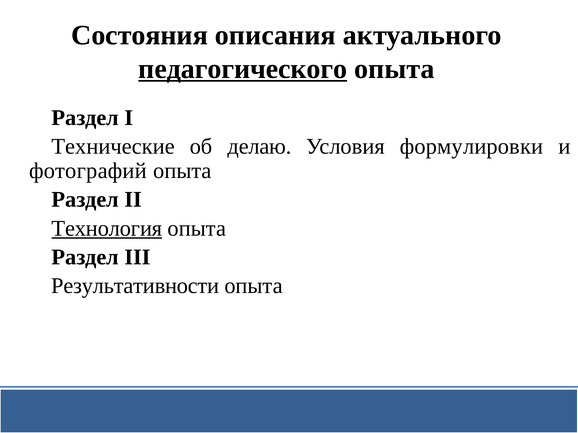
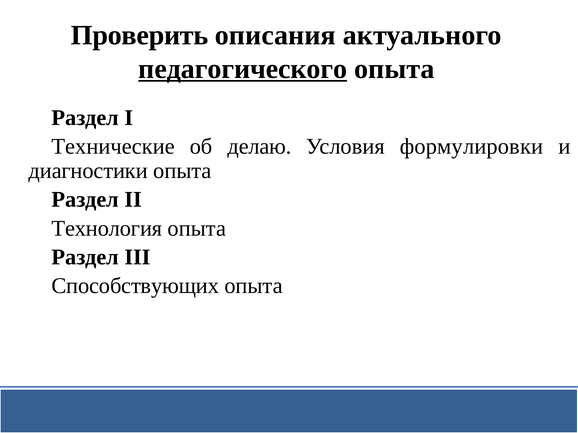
Состояния: Состояния -> Проверить
фотографий: фотографий -> диагностики
Технология underline: present -> none
Результативности: Результативности -> Способствующих
